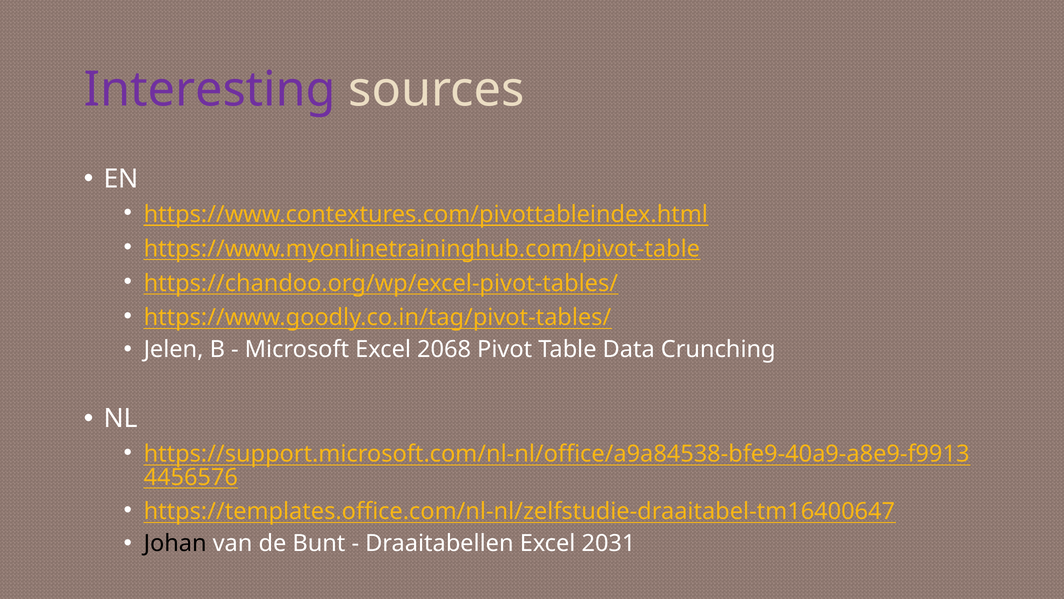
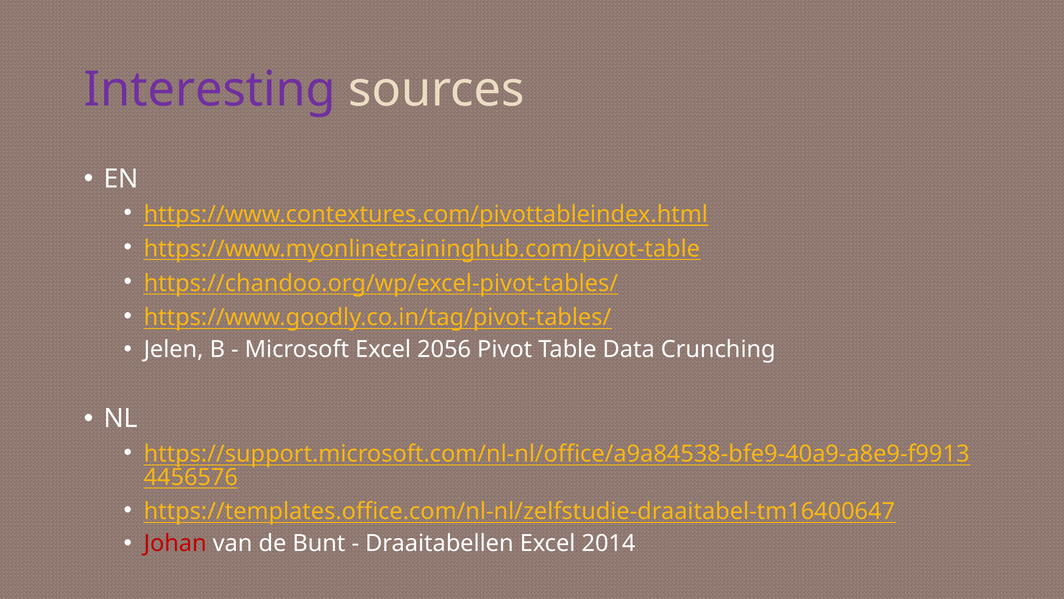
2068: 2068 -> 2056
Johan colour: black -> red
2031: 2031 -> 2014
